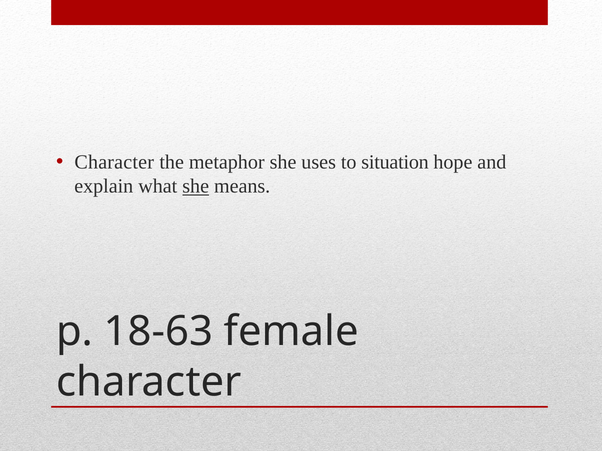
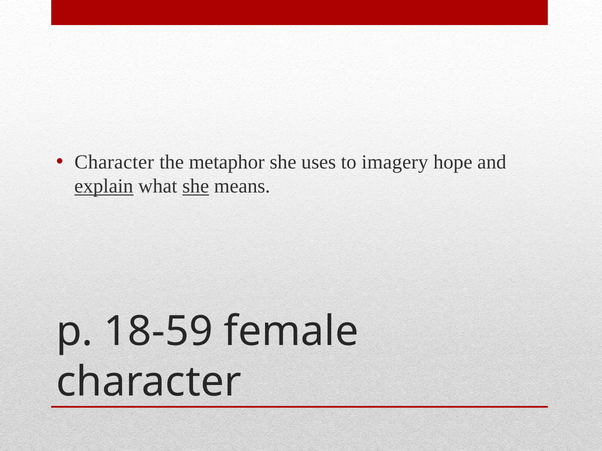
situation: situation -> imagery
explain underline: none -> present
18-63: 18-63 -> 18-59
